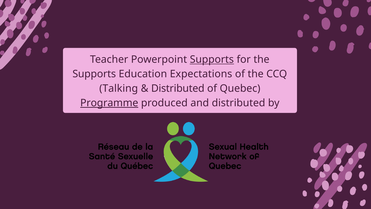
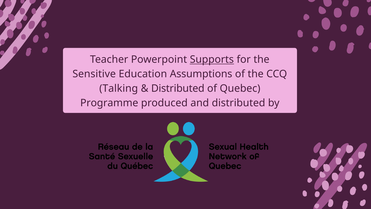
Supports at (94, 74): Supports -> Sensitive
Expectations: Expectations -> Assumptions
Programme underline: present -> none
